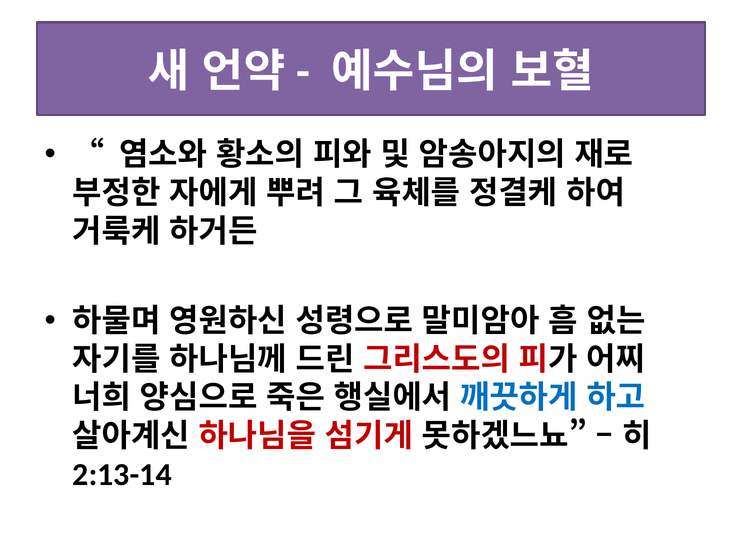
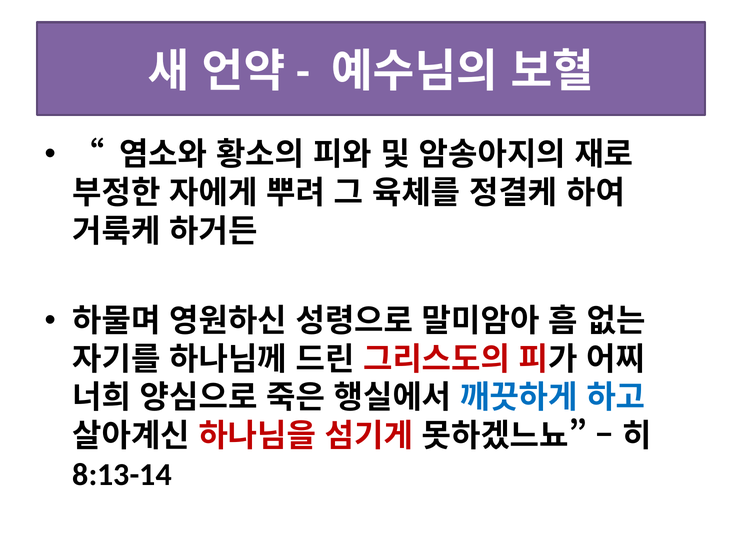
2:13-14: 2:13-14 -> 8:13-14
